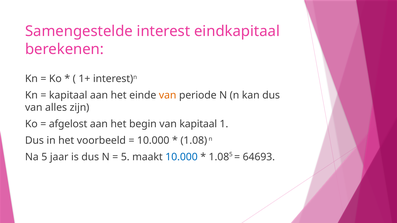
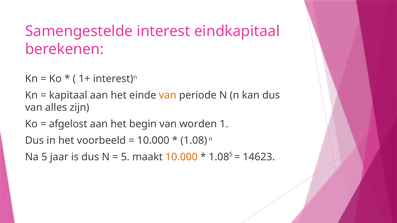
van kapitaal: kapitaal -> worden
10.000 at (182, 157) colour: blue -> orange
64693: 64693 -> 14623
